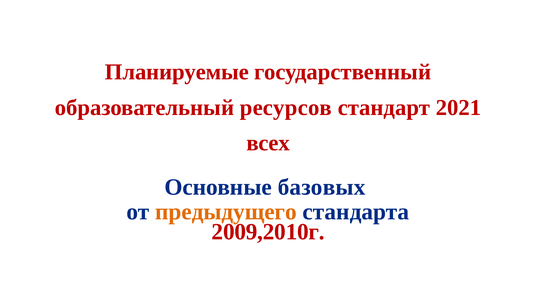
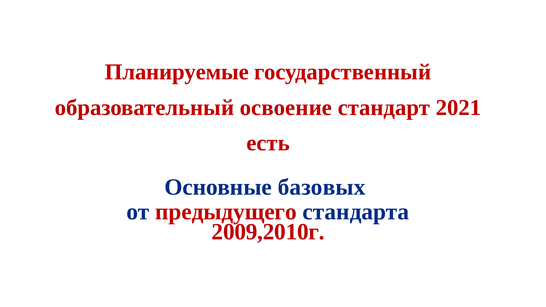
ресурсов: ресурсов -> освоение
всех: всех -> есть
предыдущего colour: orange -> red
